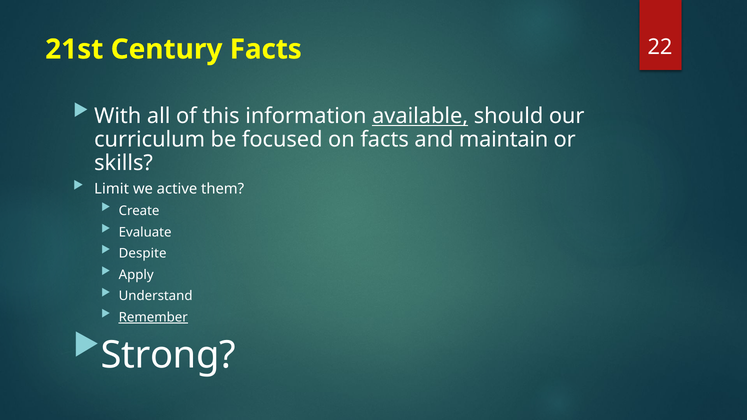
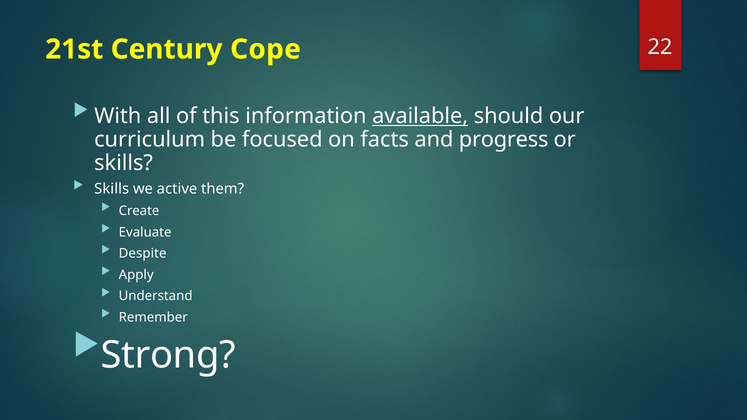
Century Facts: Facts -> Cope
maintain: maintain -> progress
Limit at (112, 189): Limit -> Skills
Remember underline: present -> none
